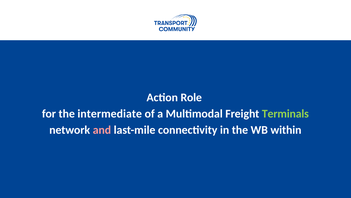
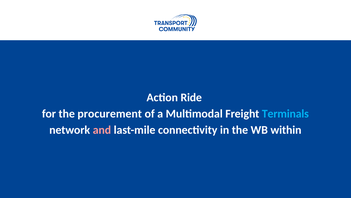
Role: Role -> Ride
intermediate: intermediate -> procurement
Terminals colour: light green -> light blue
